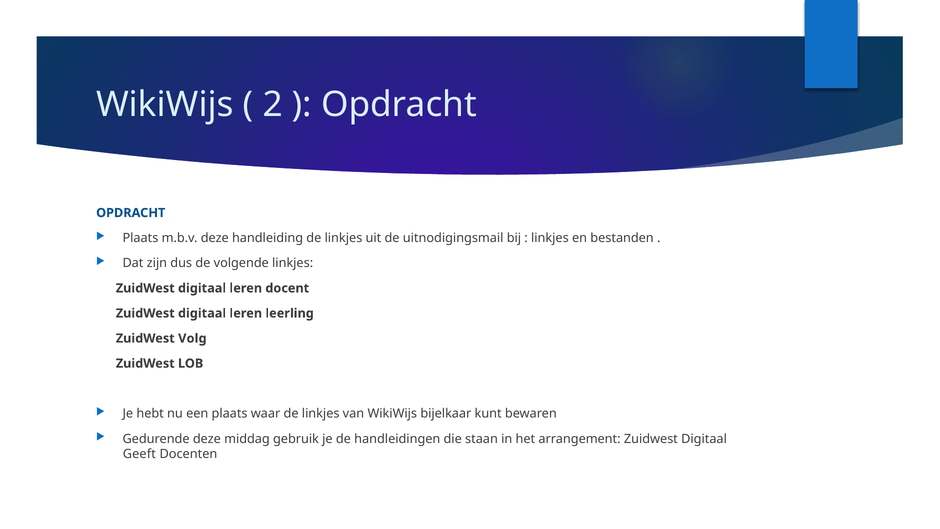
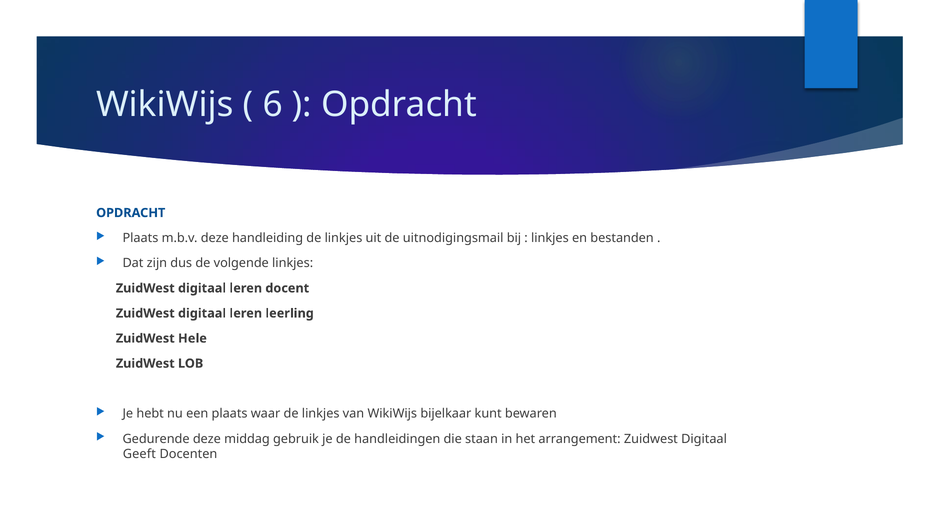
2: 2 -> 6
Volg: Volg -> Hele
